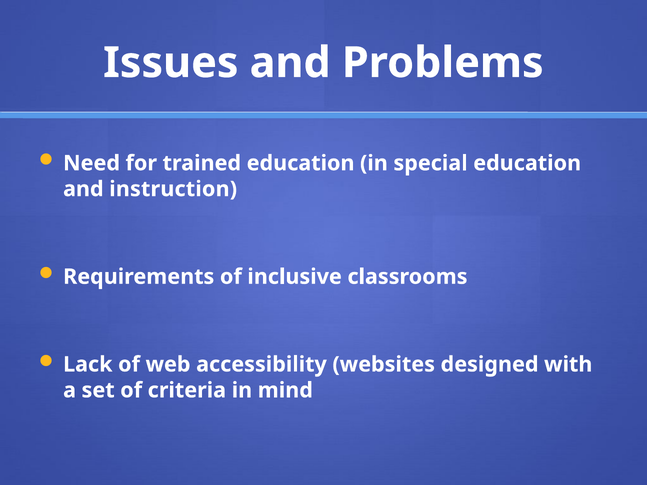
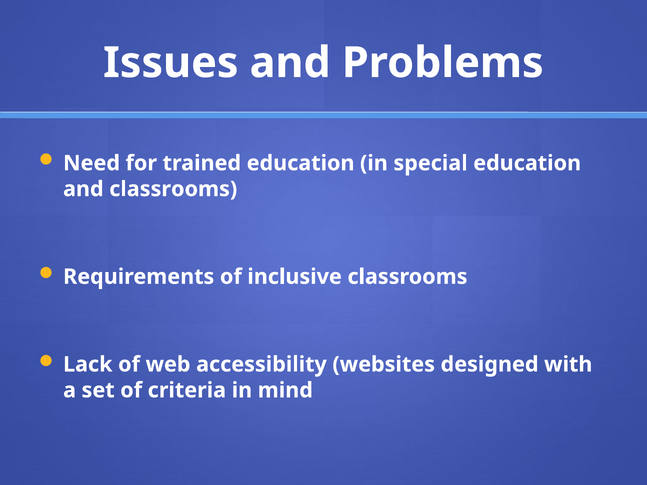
and instruction: instruction -> classrooms
